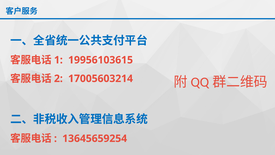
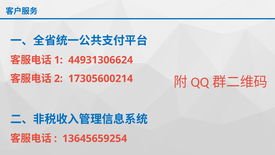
19956103615: 19956103615 -> 44931306624
17005603214: 17005603214 -> 17305600214
